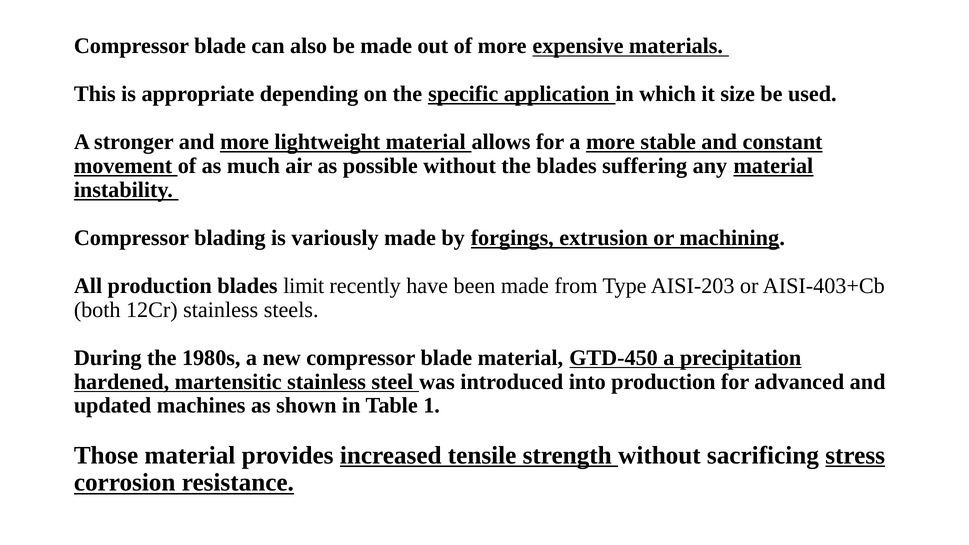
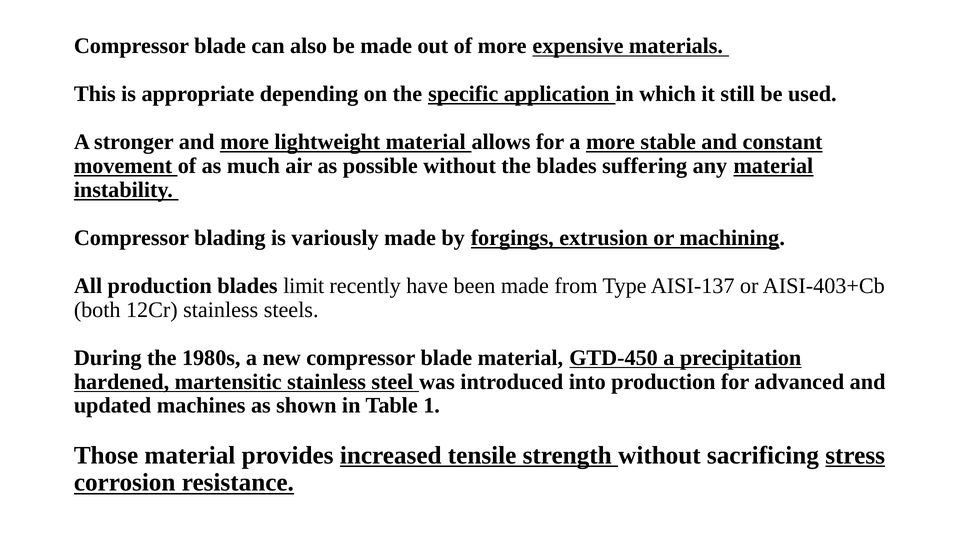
size: size -> still
AISI-203: AISI-203 -> AISI-137
